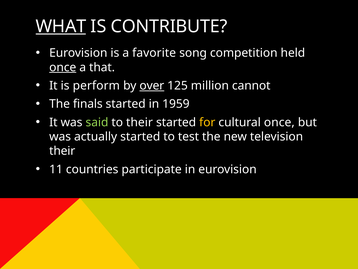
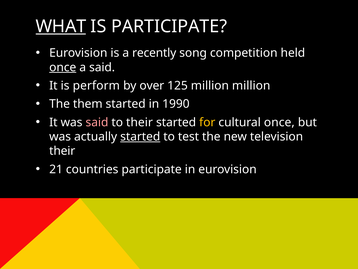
IS CONTRIBUTE: CONTRIBUTE -> PARTICIPATE
favorite: favorite -> recently
a that: that -> said
over underline: present -> none
million cannot: cannot -> million
finals: finals -> them
1959: 1959 -> 1990
said at (97, 122) colour: light green -> pink
started at (140, 136) underline: none -> present
11: 11 -> 21
